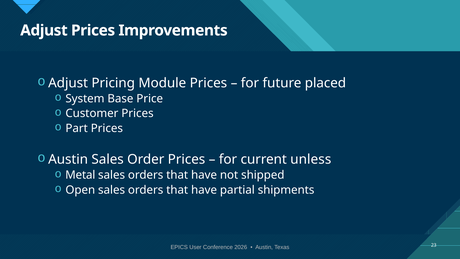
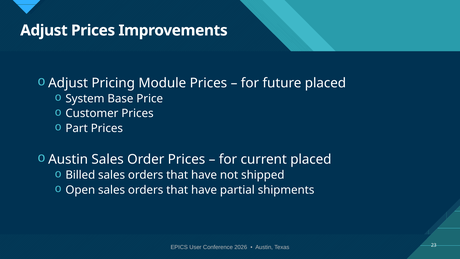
current unless: unless -> placed
Metal: Metal -> Billed
